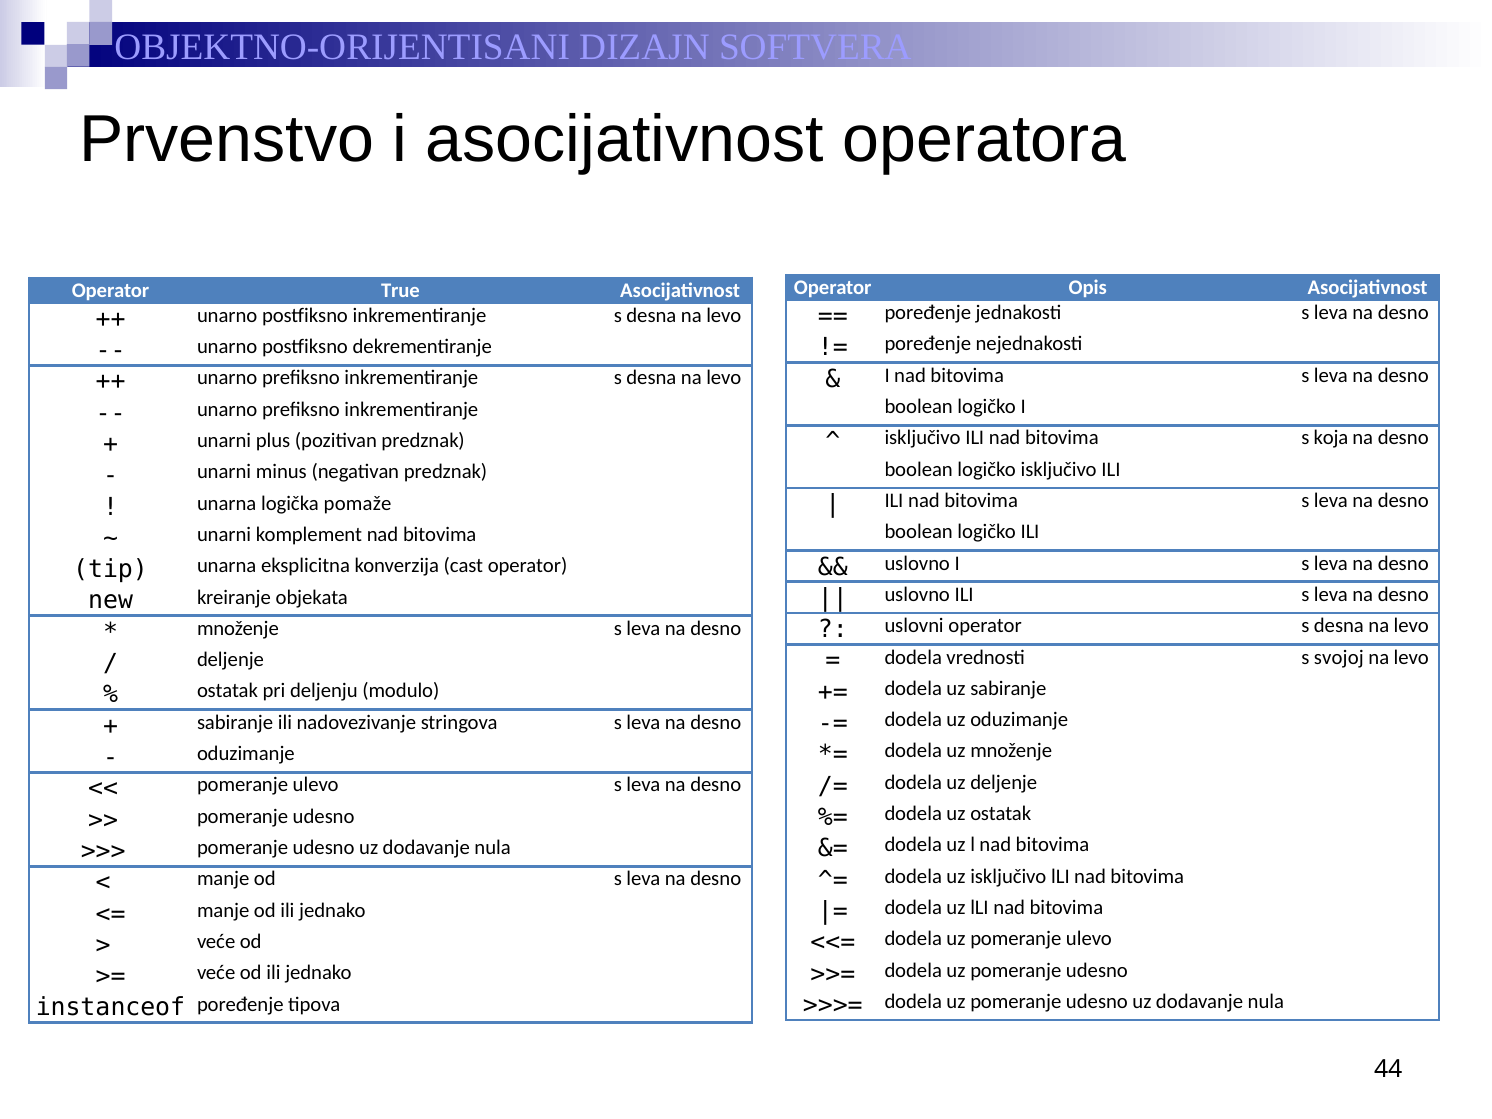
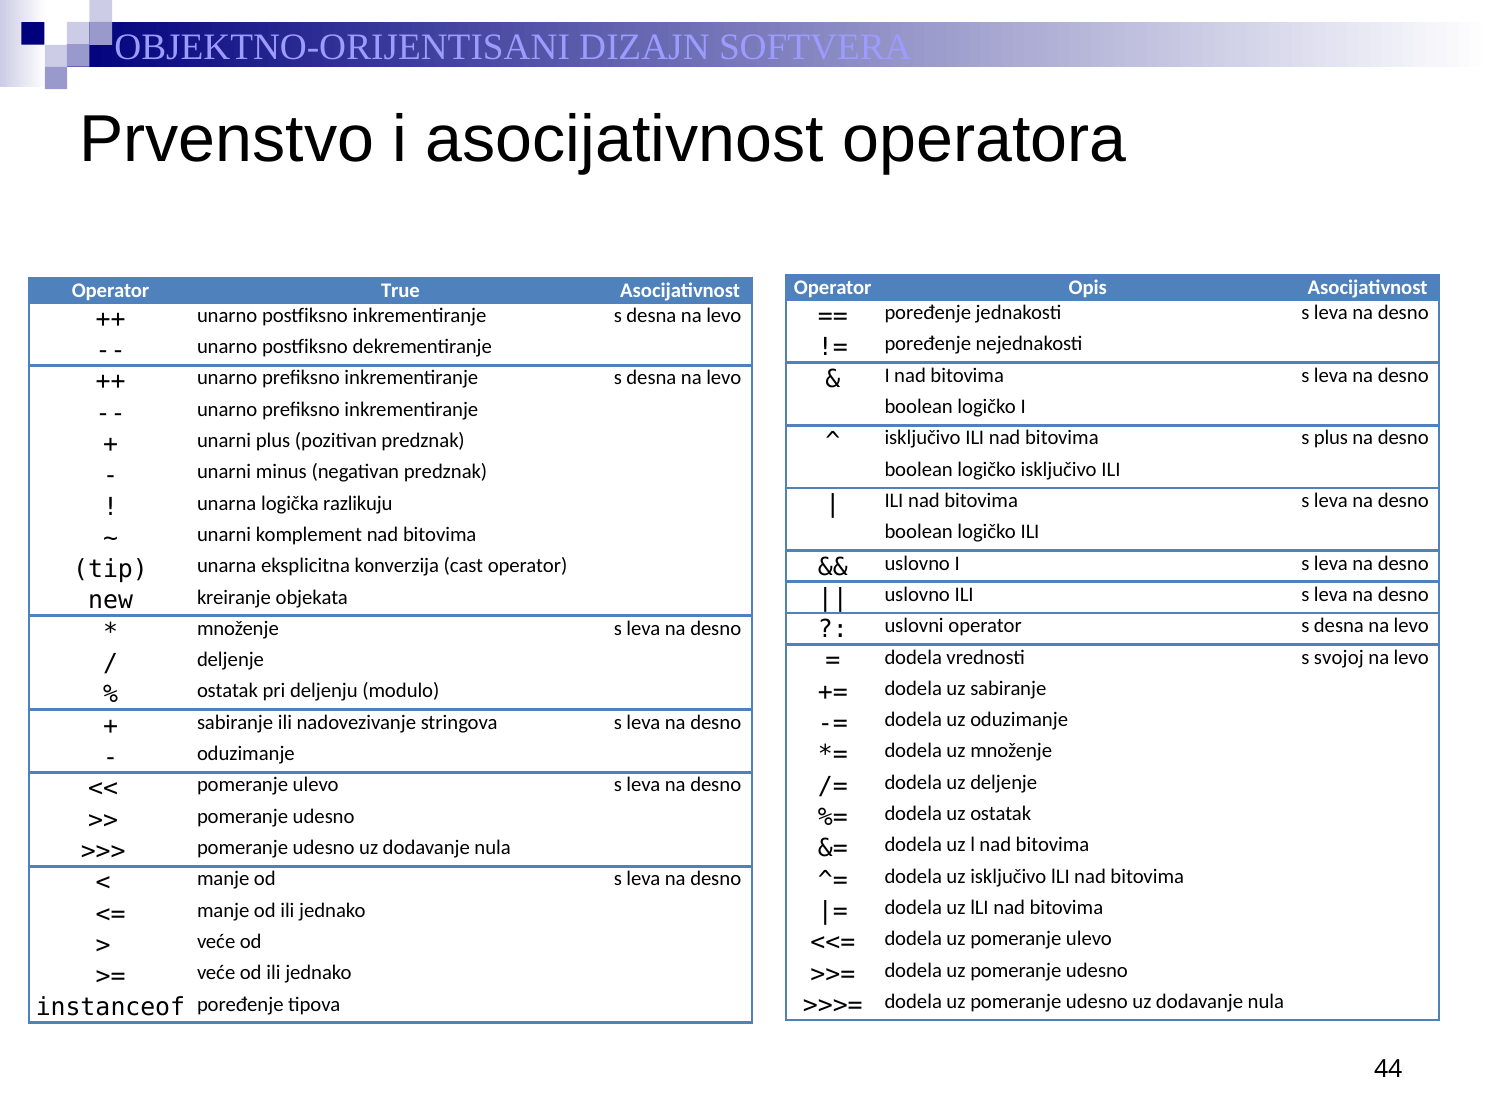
s koja: koja -> plus
pomaže: pomaže -> razlikuju
